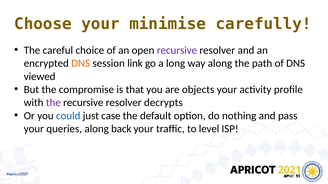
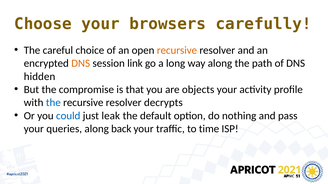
minimise: minimise -> browsers
recursive at (177, 50) colour: purple -> orange
viewed: viewed -> hidden
the at (53, 103) colour: purple -> blue
case: case -> leak
level: level -> time
